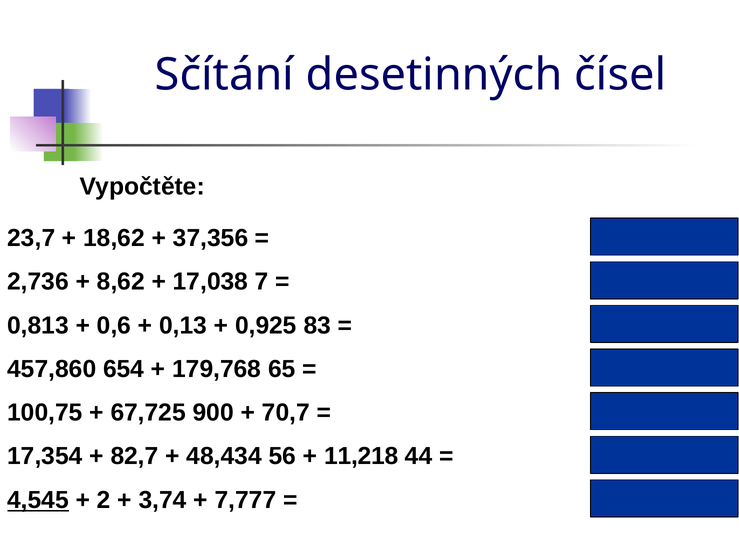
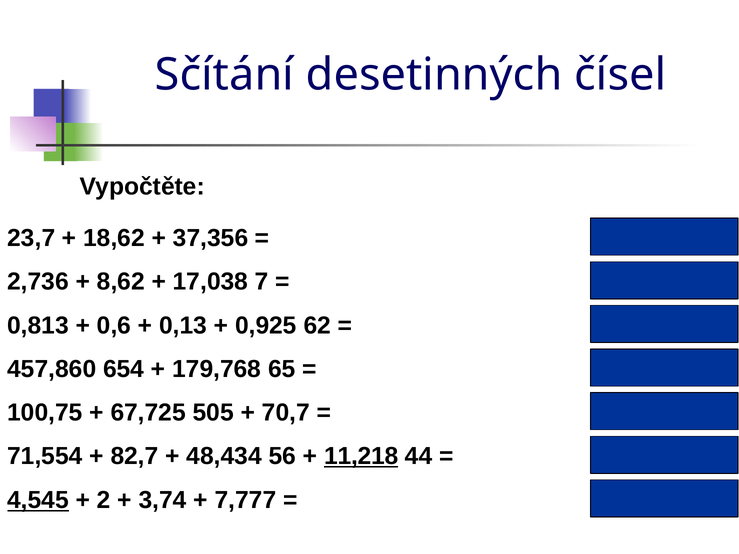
83: 83 -> 62
900: 900 -> 505
17,354: 17,354 -> 71,554
11,218 underline: none -> present
